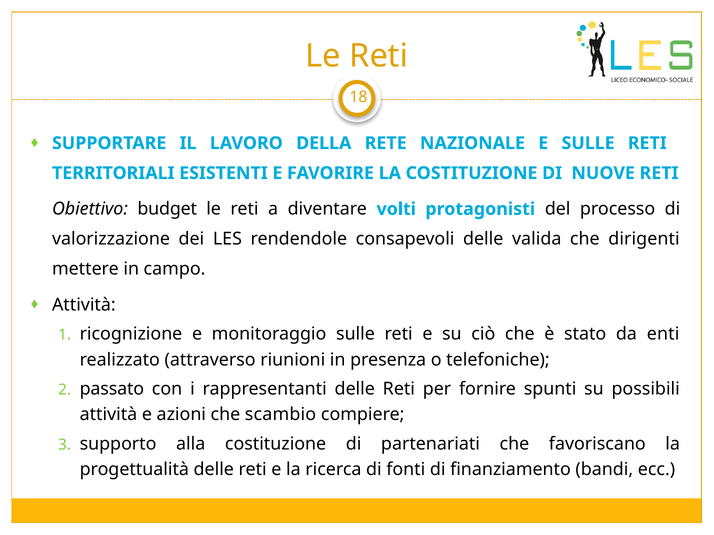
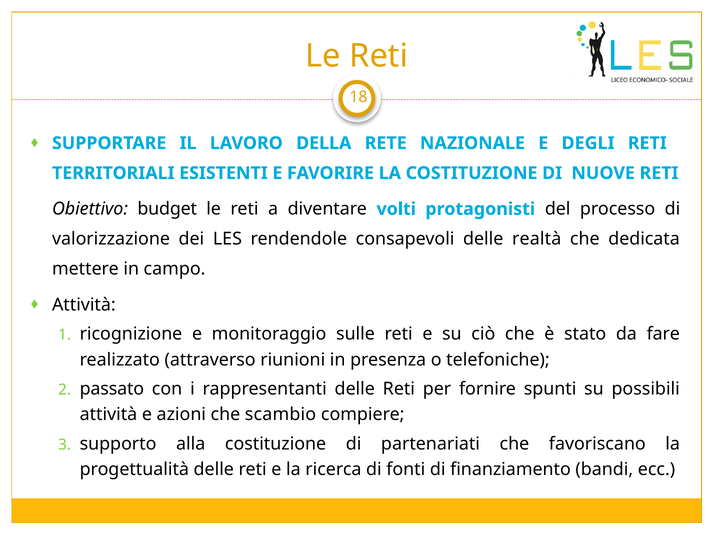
E SULLE: SULLE -> DEGLI
valida: valida -> realtà
dirigenti: dirigenti -> dedicata
enti: enti -> fare
